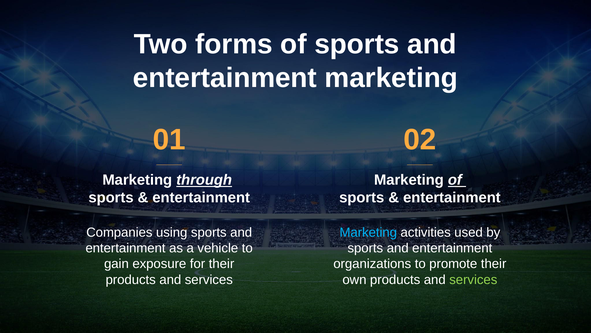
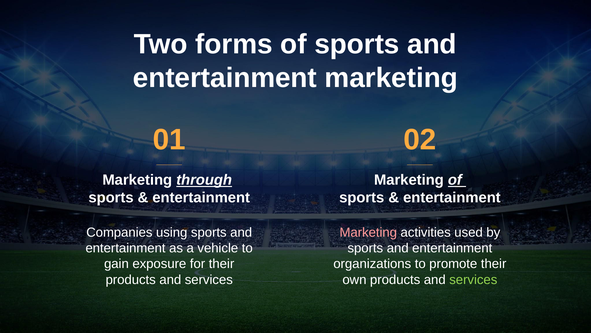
Marketing at (368, 232) colour: light blue -> pink
